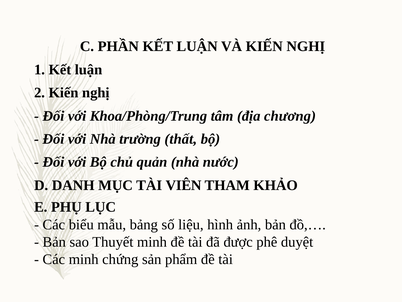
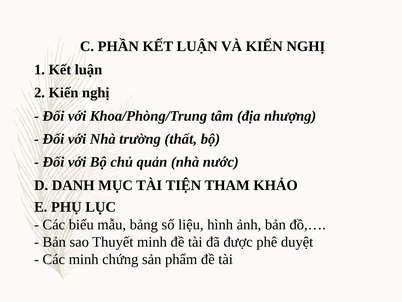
chương: chương -> nhượng
VIÊN: VIÊN -> TIỆN
